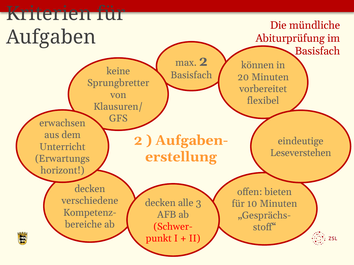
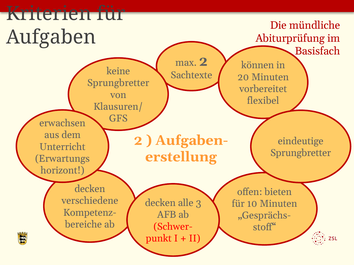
Basisfach at (191, 75): Basisfach -> Sachtexte
Leseverstehen at (301, 153): Leseverstehen -> Sprungbretter
